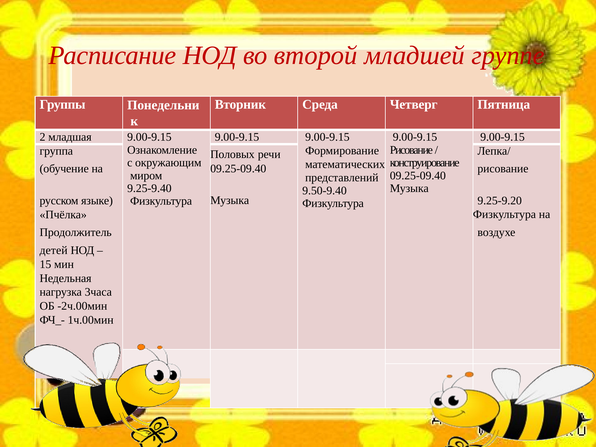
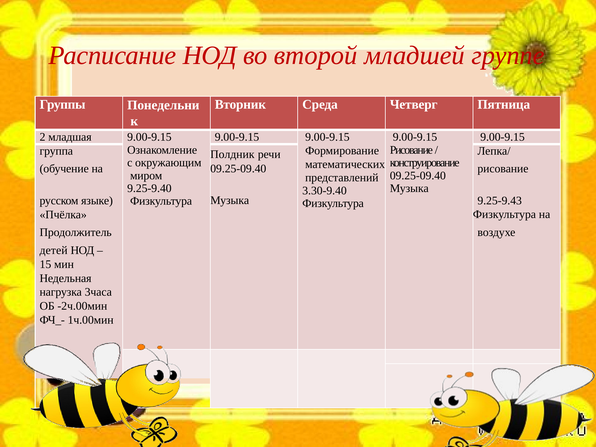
Половых: Половых -> Полдник
9.50-9.40: 9.50-9.40 -> 3.30-9.40
9.25-9.20: 9.25-9.20 -> 9.25-9.43
